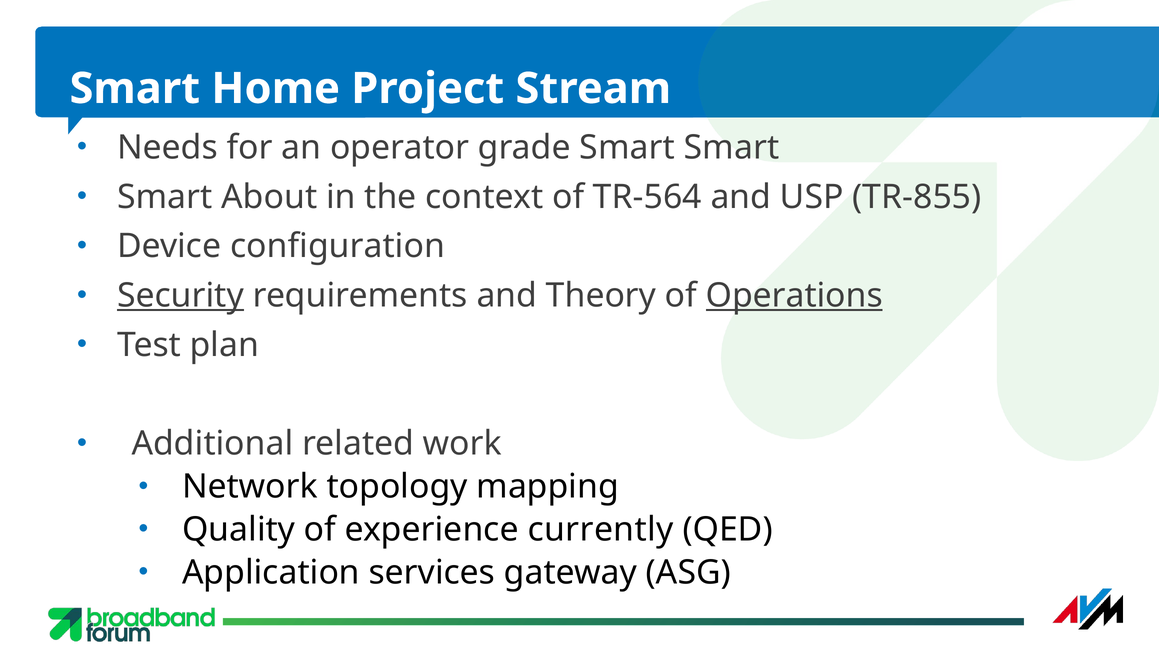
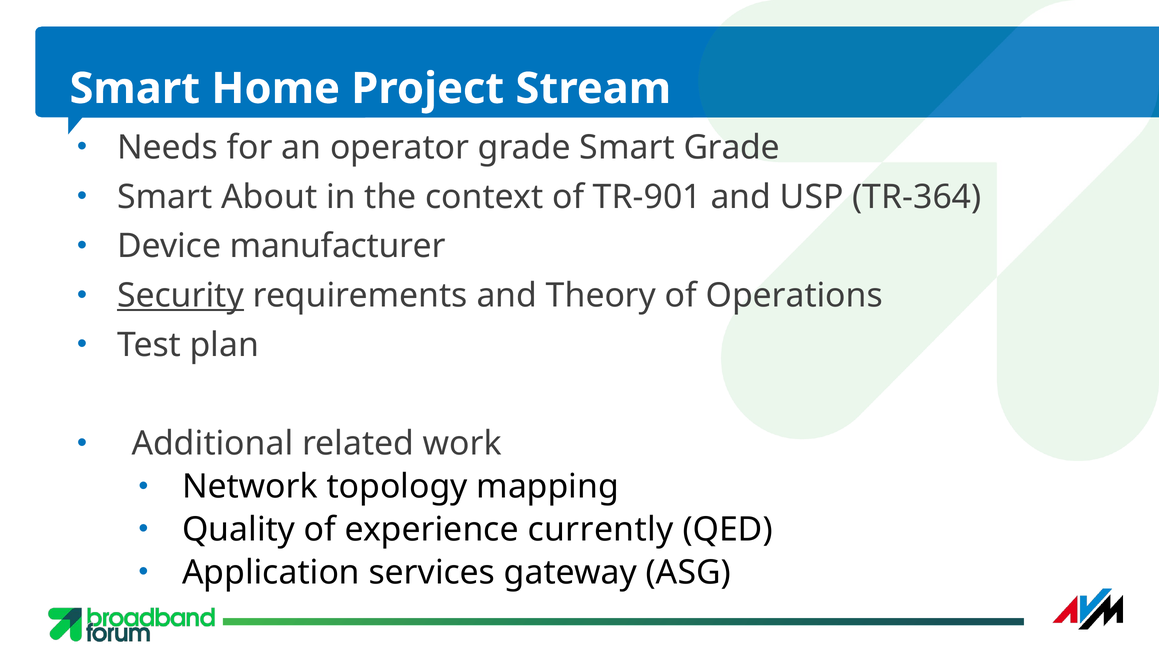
Smart Smart: Smart -> Grade
TR-564: TR-564 -> TR-901
TR-855: TR-855 -> TR-364
configuration: configuration -> manufacturer
Operations underline: present -> none
